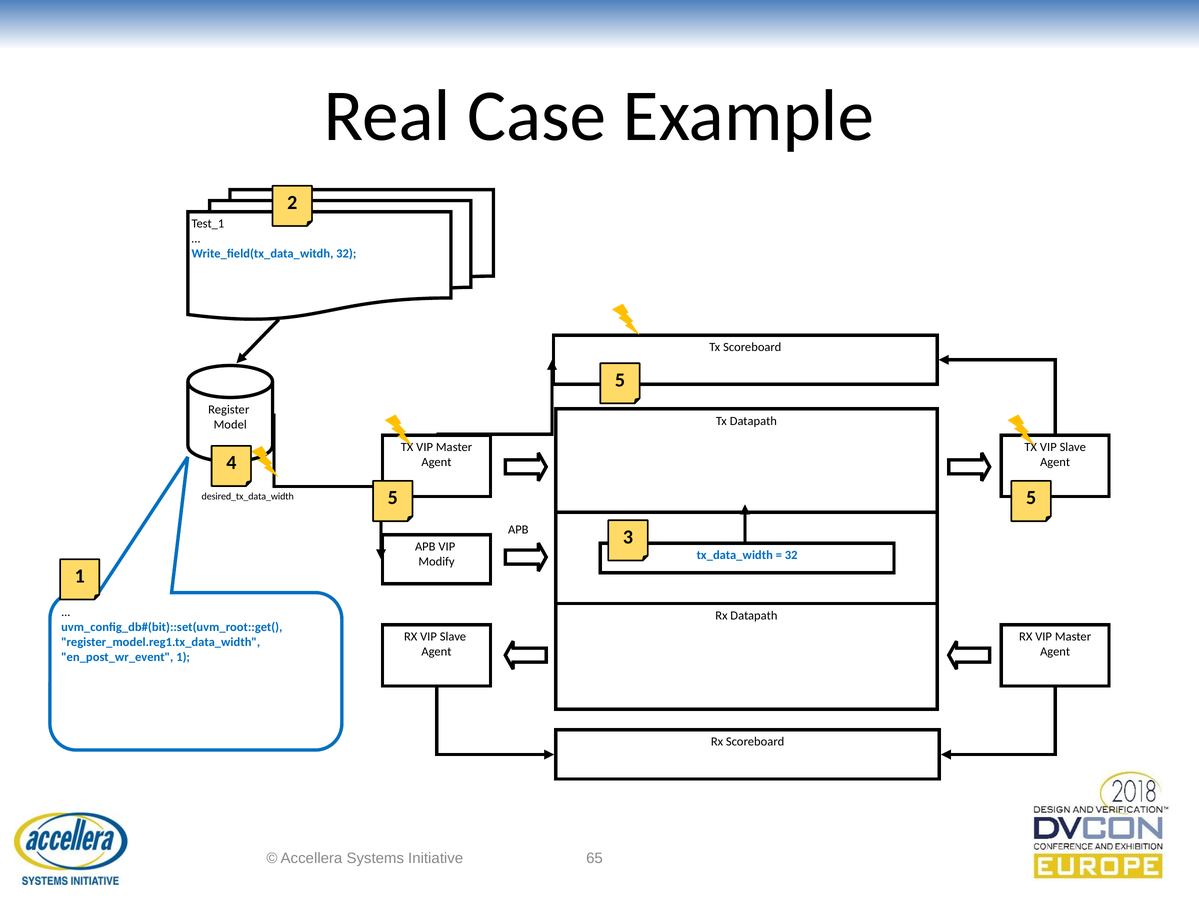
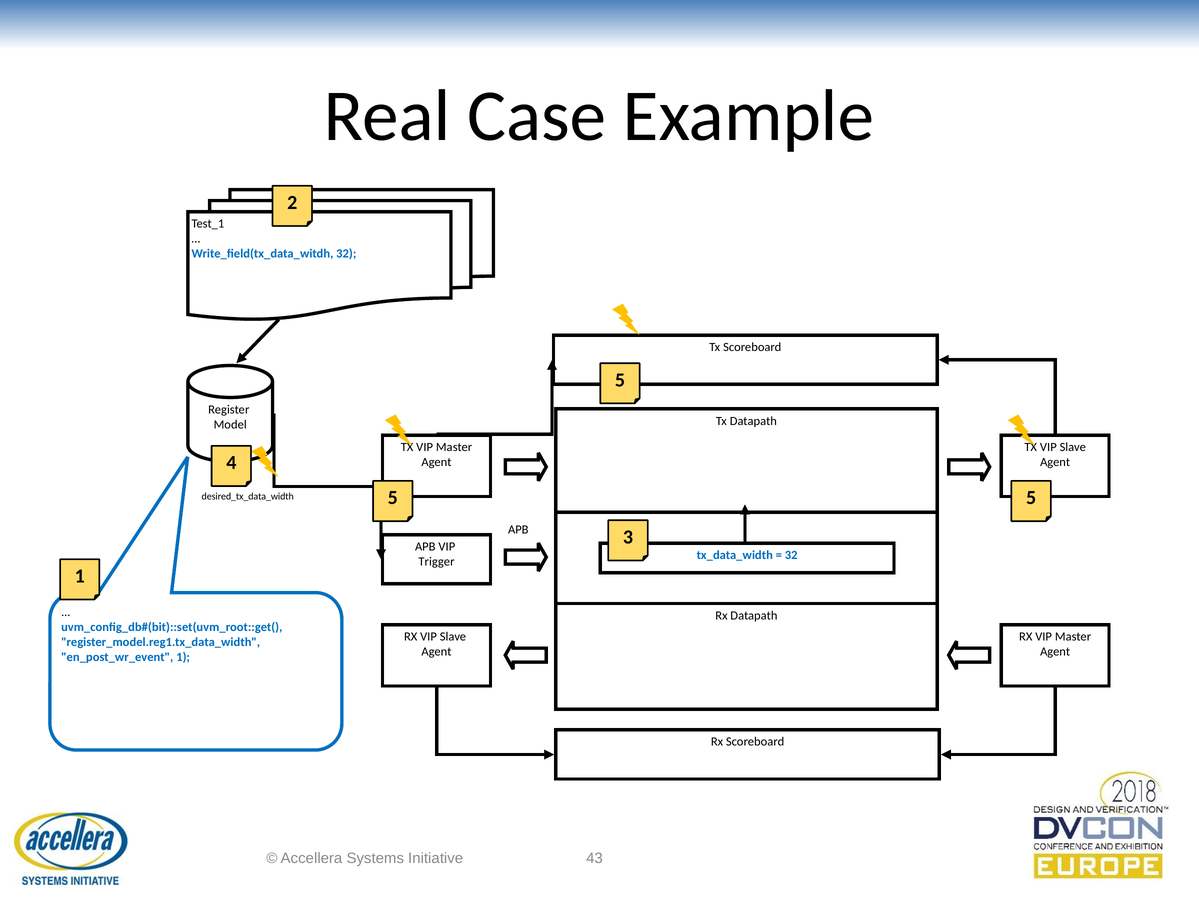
Modify: Modify -> Trigger
65: 65 -> 43
